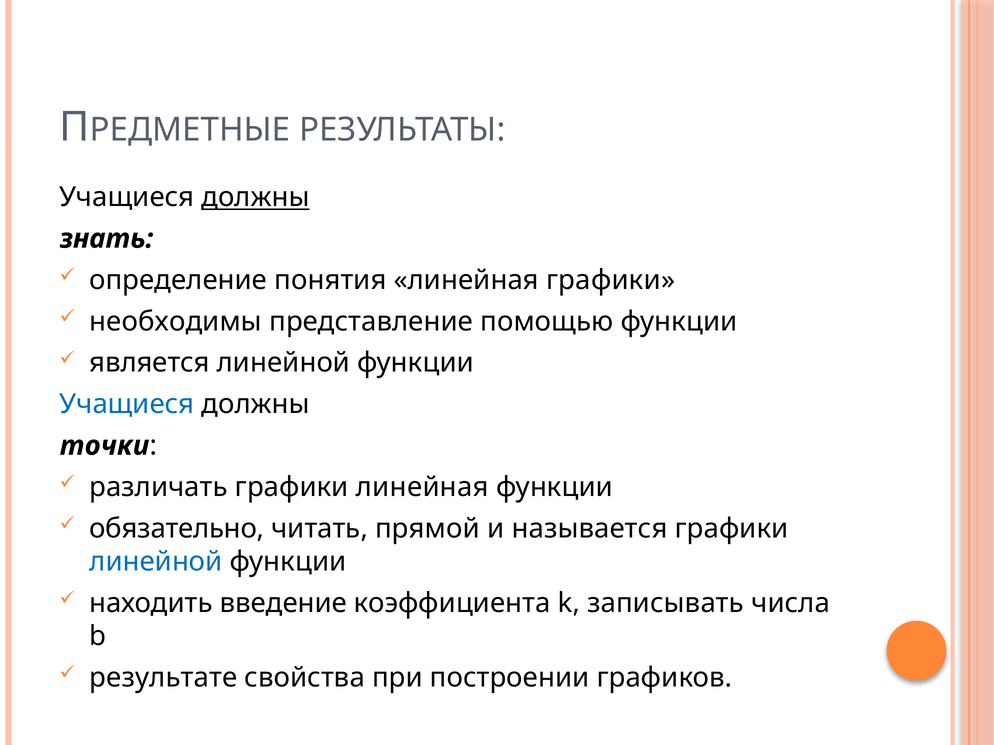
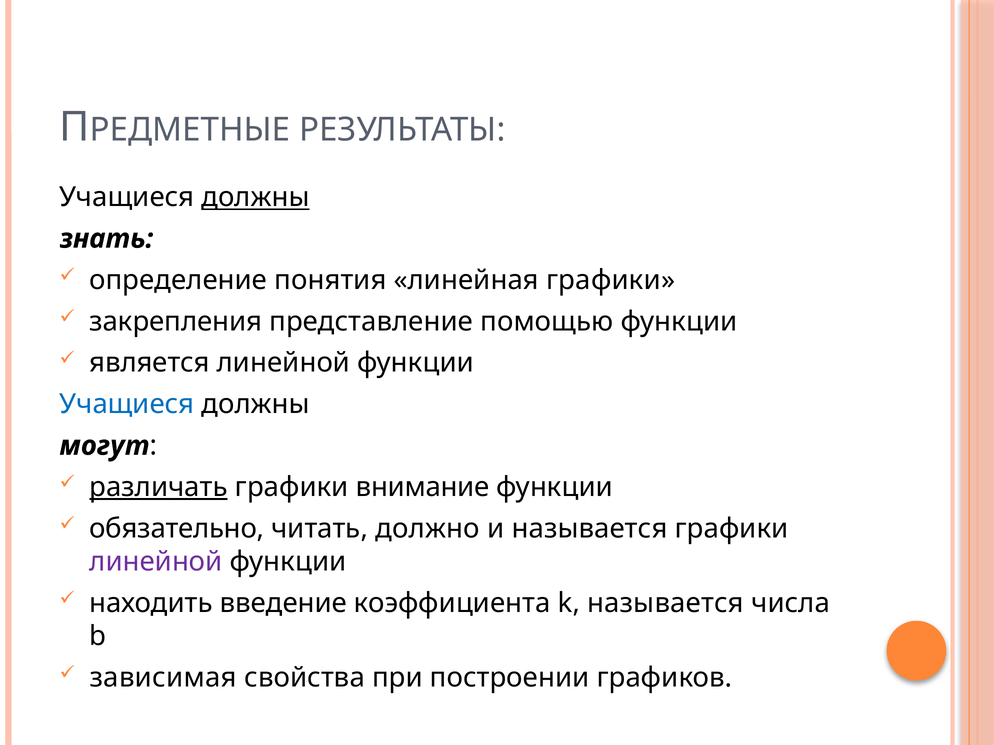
необходимы: необходимы -> закрепления
точки: точки -> могут
различать underline: none -> present
графики линейная: линейная -> внимание
прямой: прямой -> должно
линейной at (156, 562) colour: blue -> purple
k записывать: записывать -> называется
результате: результате -> зависимая
